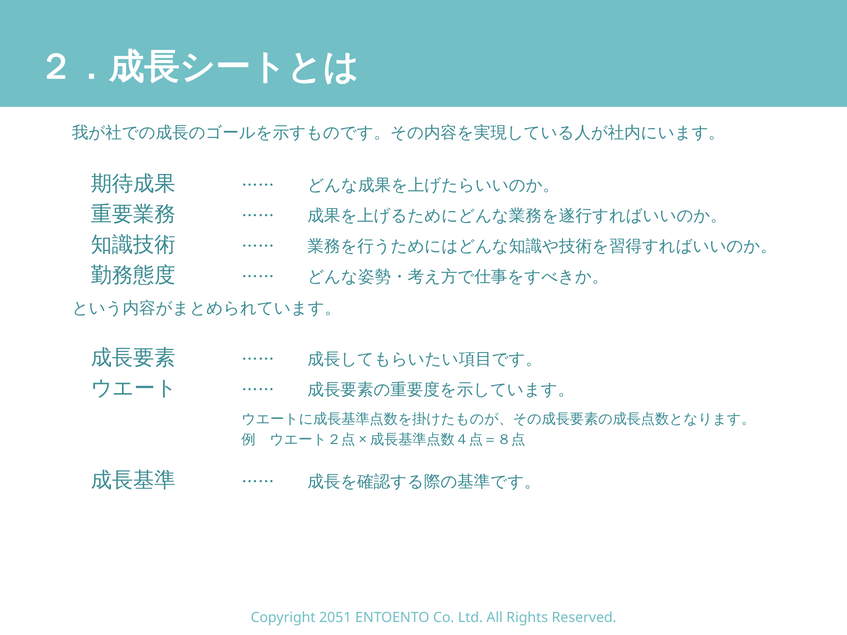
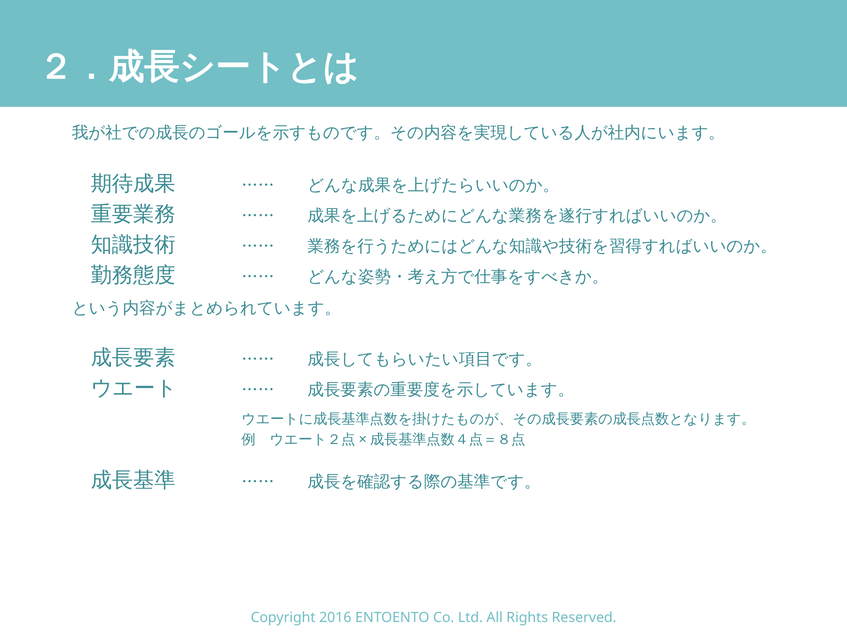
2051: 2051 -> 2016
